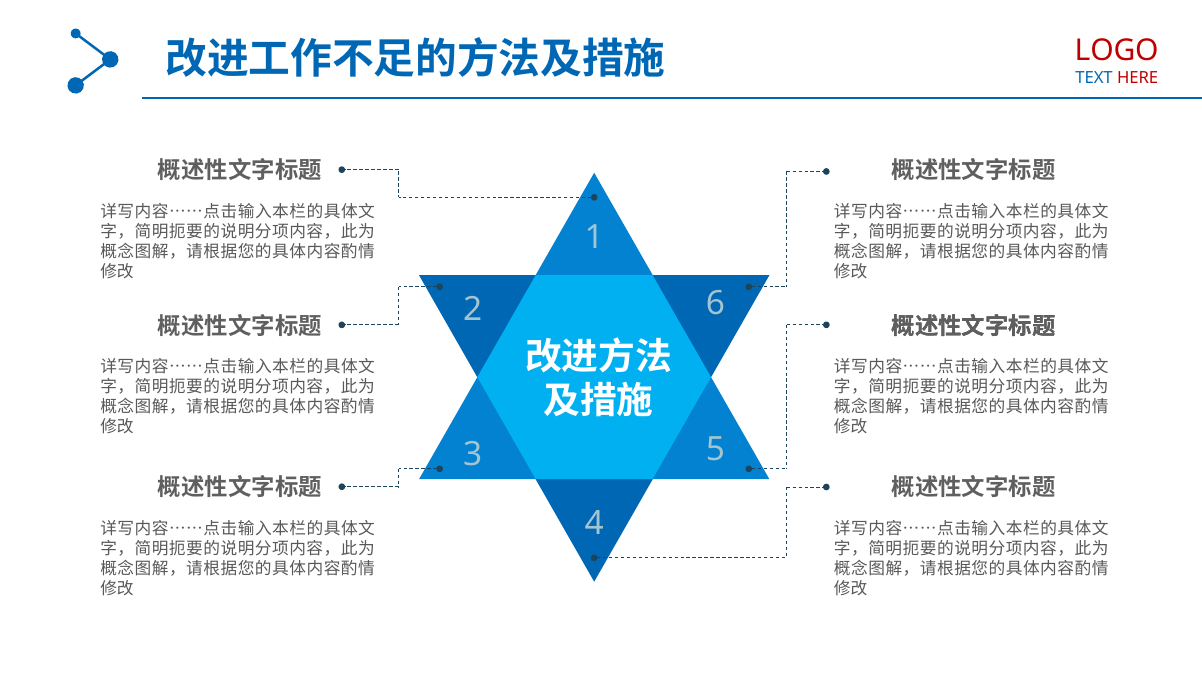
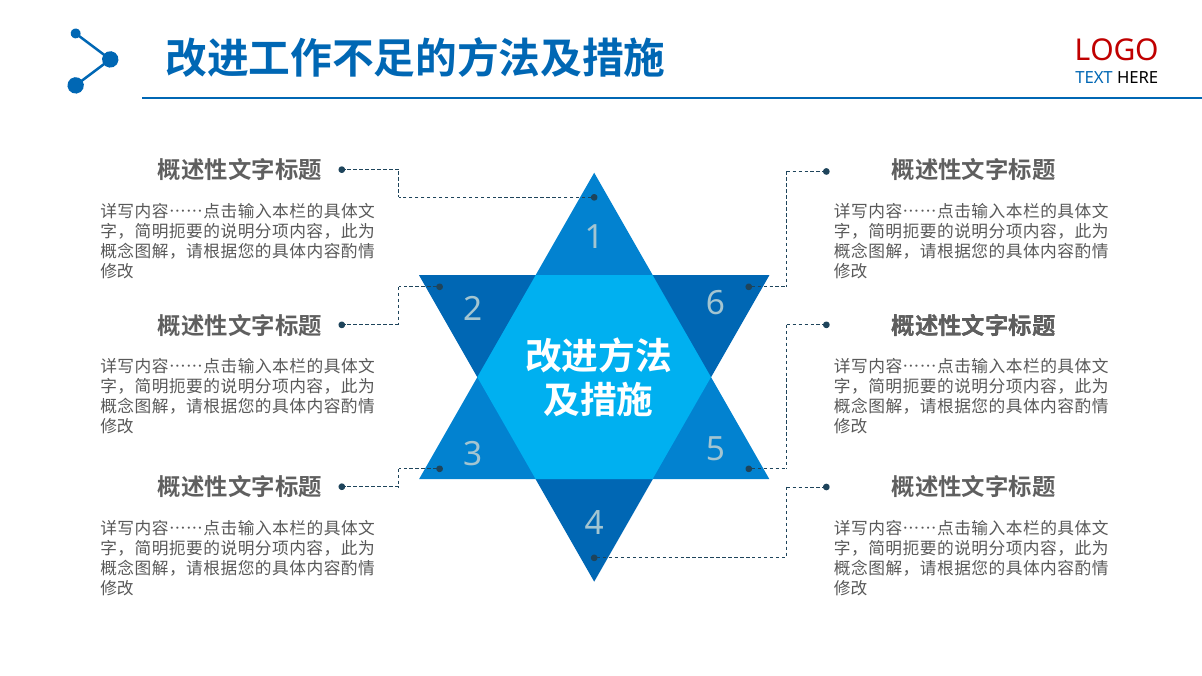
HERE colour: red -> black
